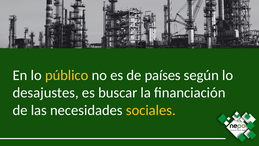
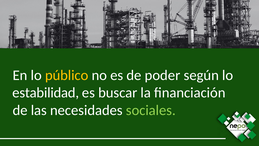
países: países -> poder
desajustes: desajustes -> estabilidad
sociales colour: yellow -> light green
